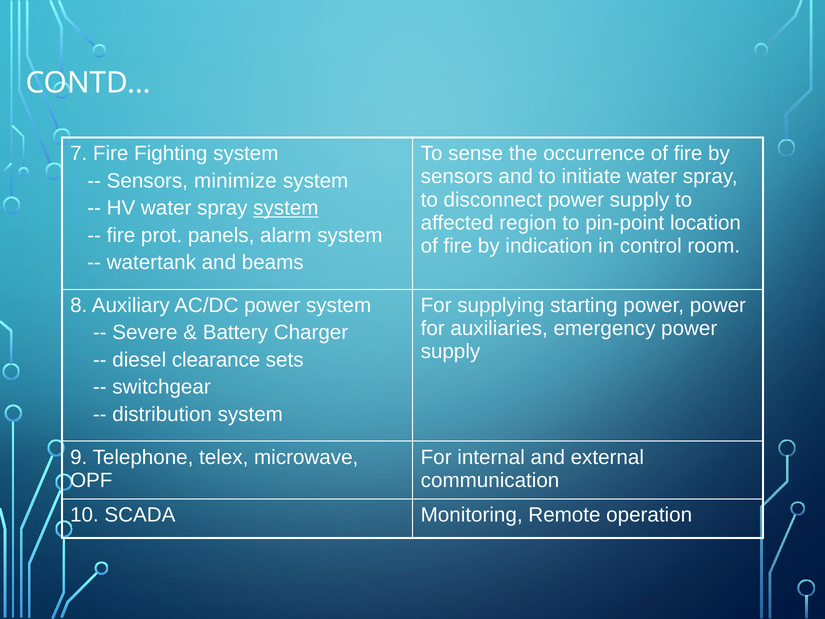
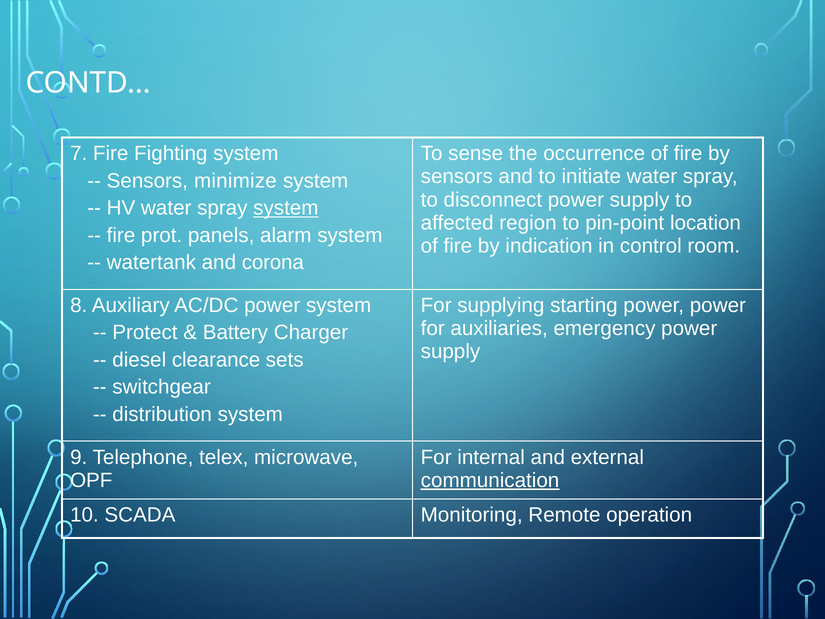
beams: beams -> corona
Severe: Severe -> Protect
communication underline: none -> present
